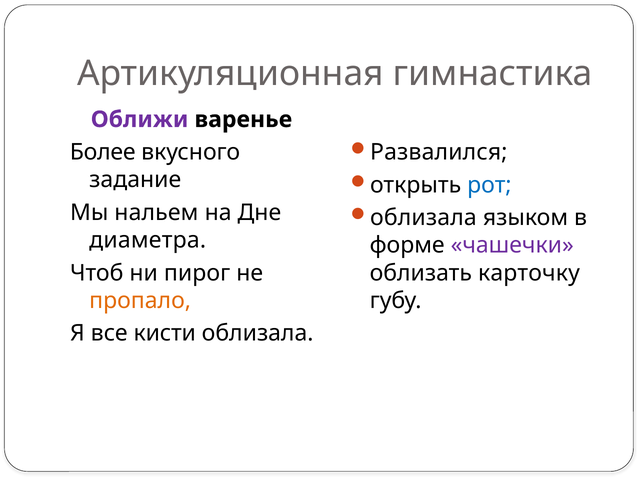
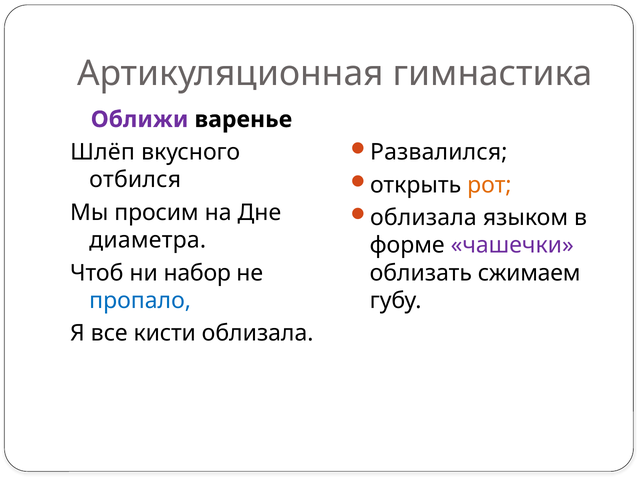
Более: Более -> Шлёп
задание: задание -> отбился
рот colour: blue -> orange
нальем: нальем -> просим
пирог: пирог -> набор
карточку: карточку -> сжимаем
пропало colour: orange -> blue
